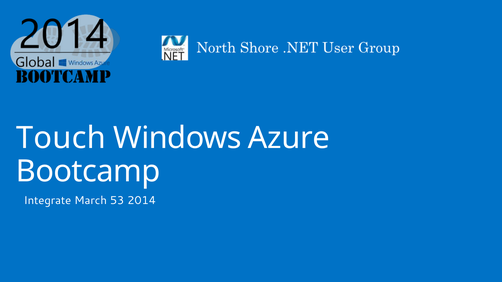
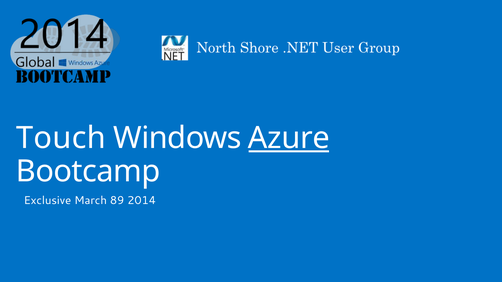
Azure underline: none -> present
Integrate: Integrate -> Exclusive
53: 53 -> 89
